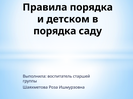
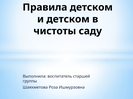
Правила порядка: порядка -> детском
порядка at (55, 31): порядка -> чистоты
